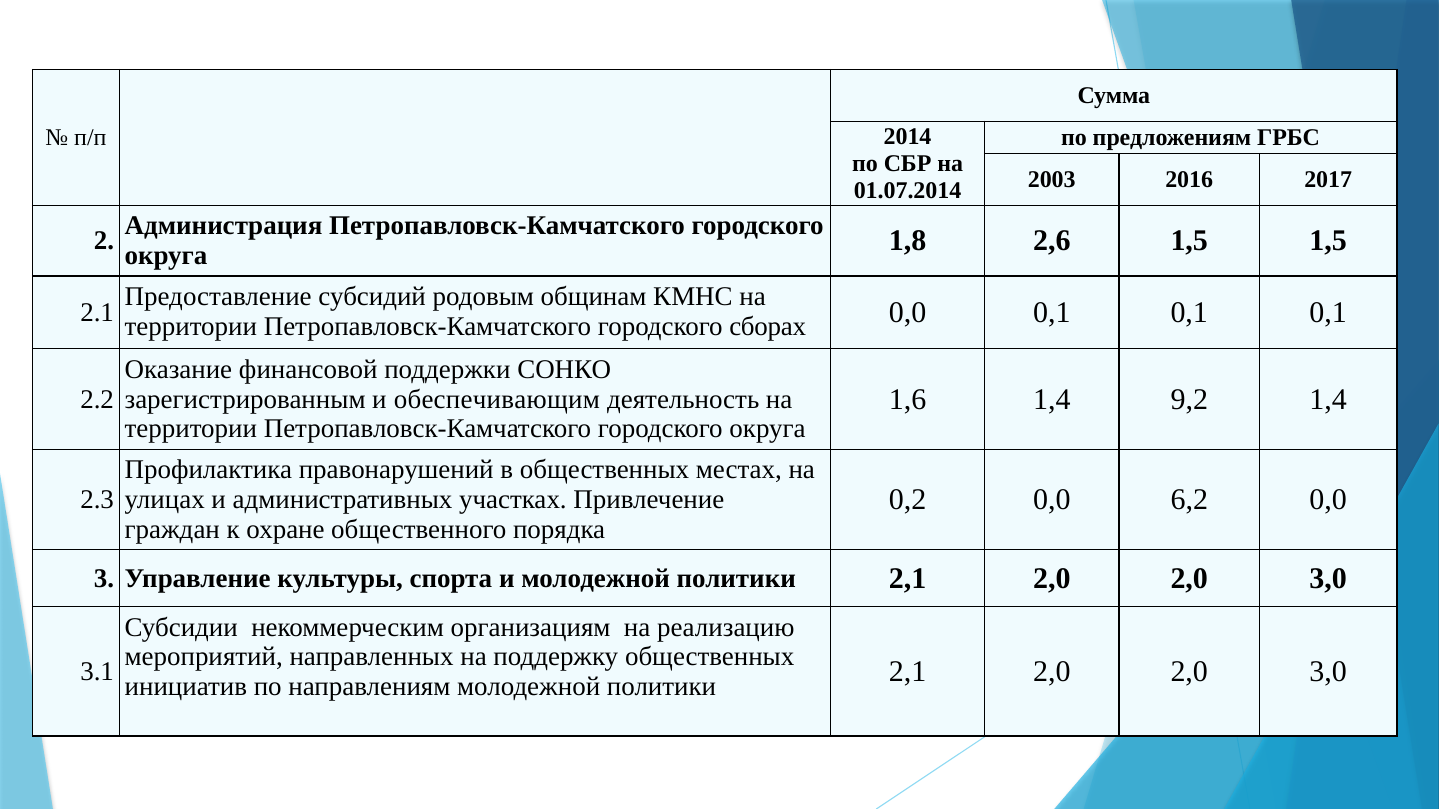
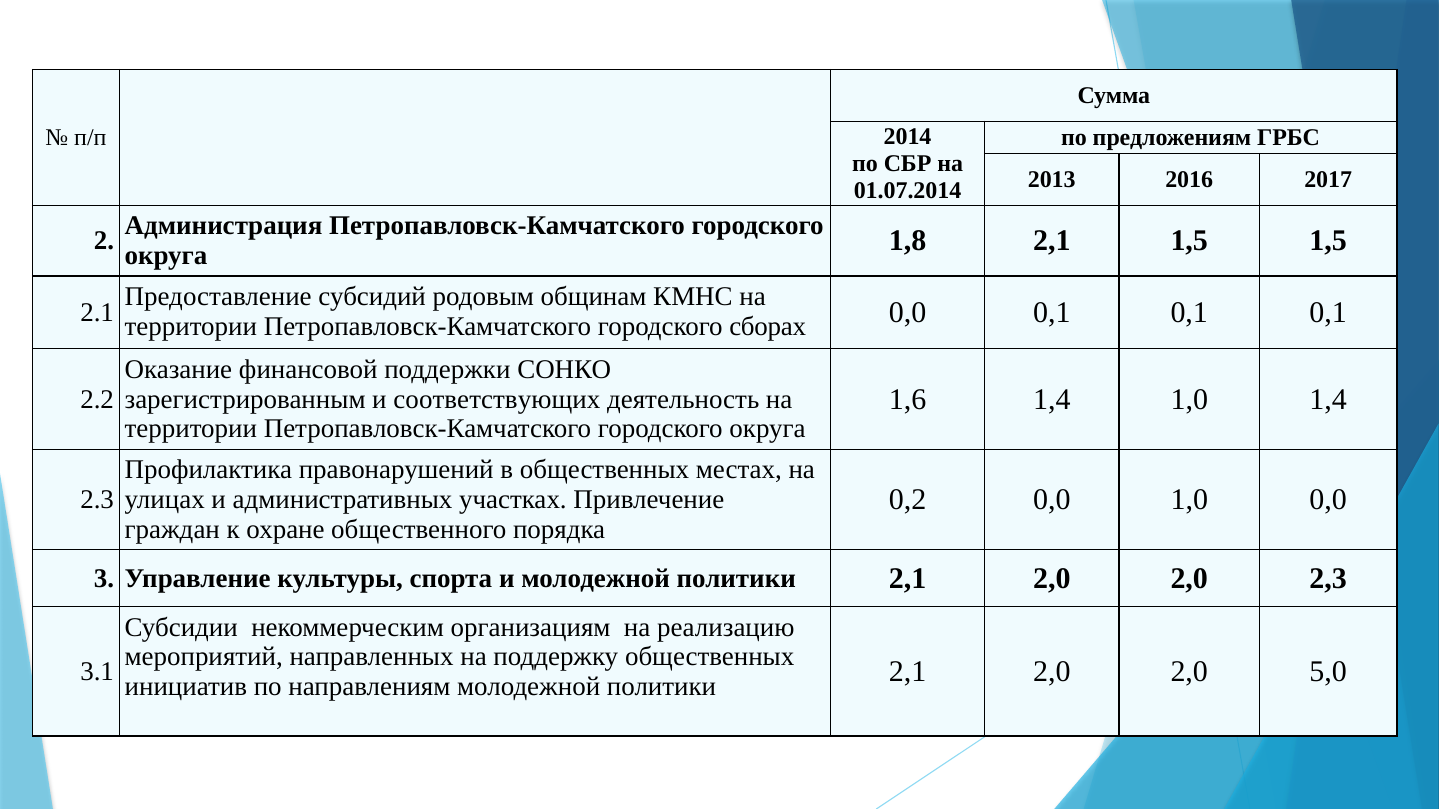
2003: 2003 -> 2013
1,8 2,6: 2,6 -> 2,1
1,4 9,2: 9,2 -> 1,0
обеспечивающим: обеспечивающим -> соответствующих
0,0 6,2: 6,2 -> 1,0
3,0 at (1328, 579): 3,0 -> 2,3
3,0 at (1328, 672): 3,0 -> 5,0
